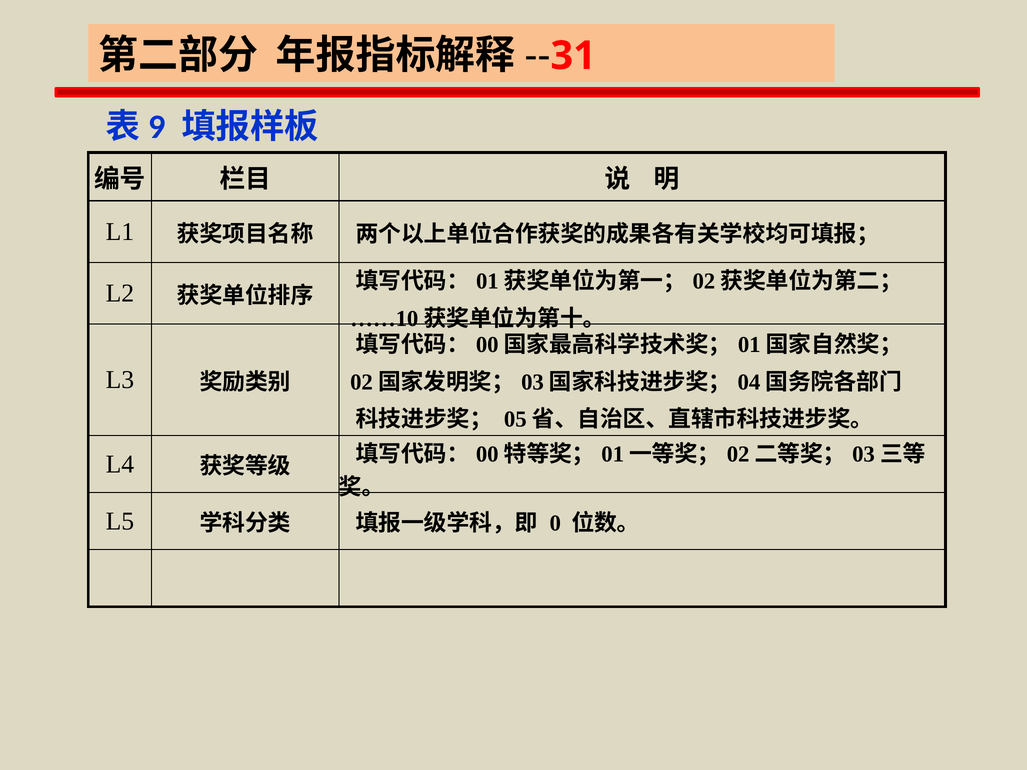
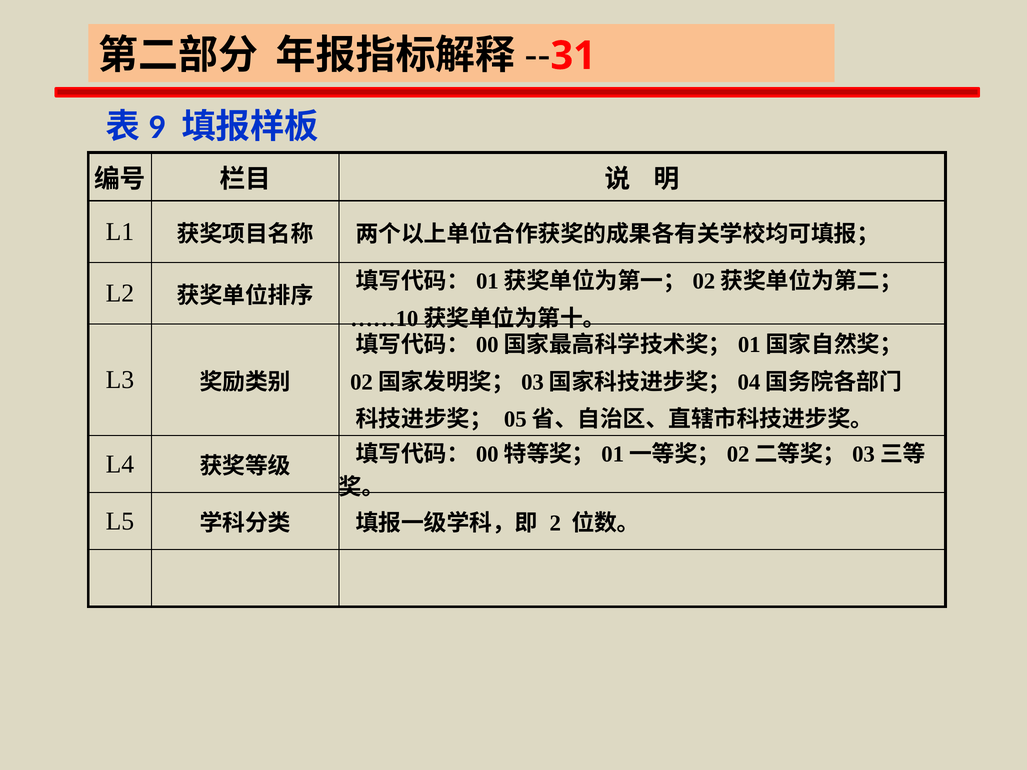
0: 0 -> 2
